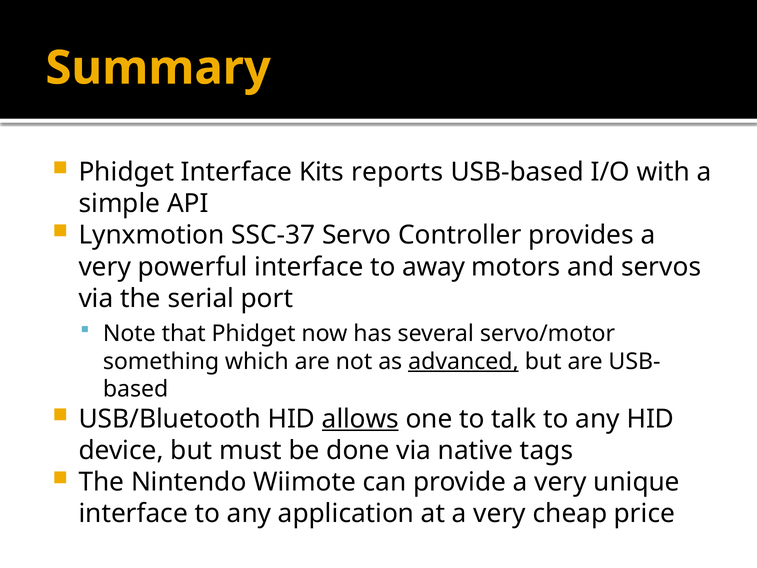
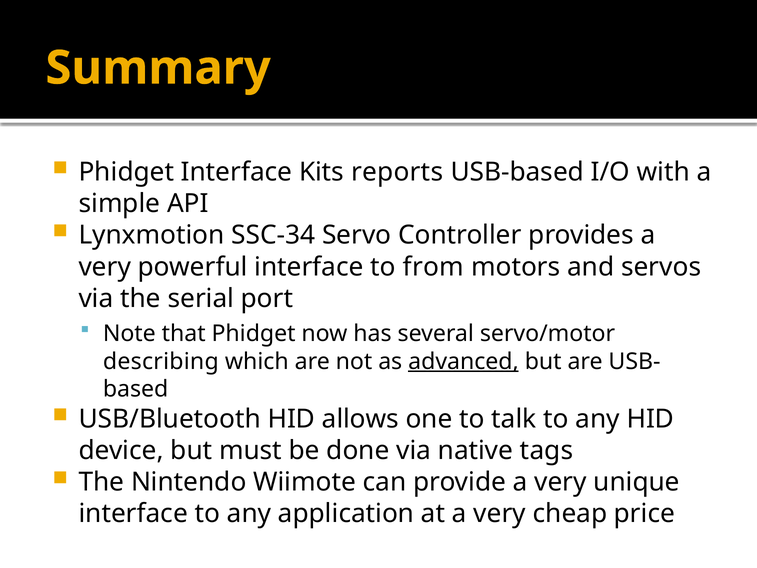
SSC-37: SSC-37 -> SSC-34
away: away -> from
something: something -> describing
allows underline: present -> none
